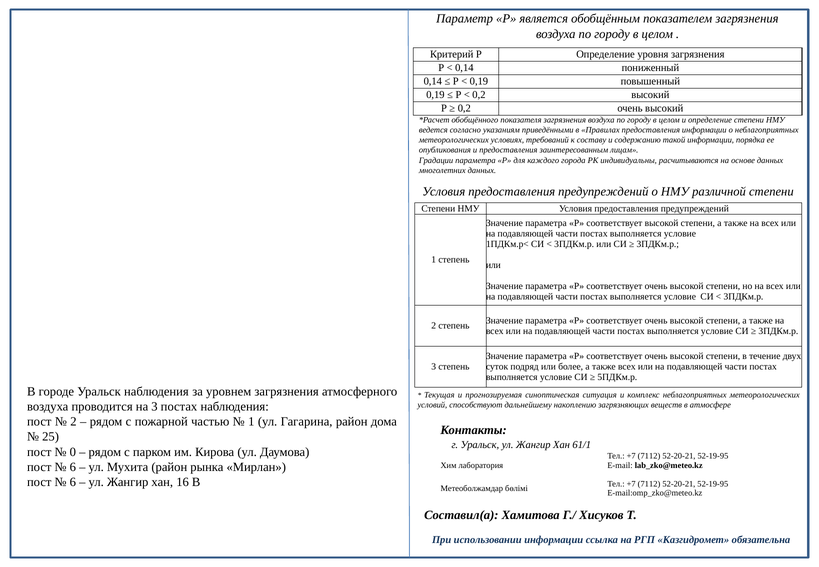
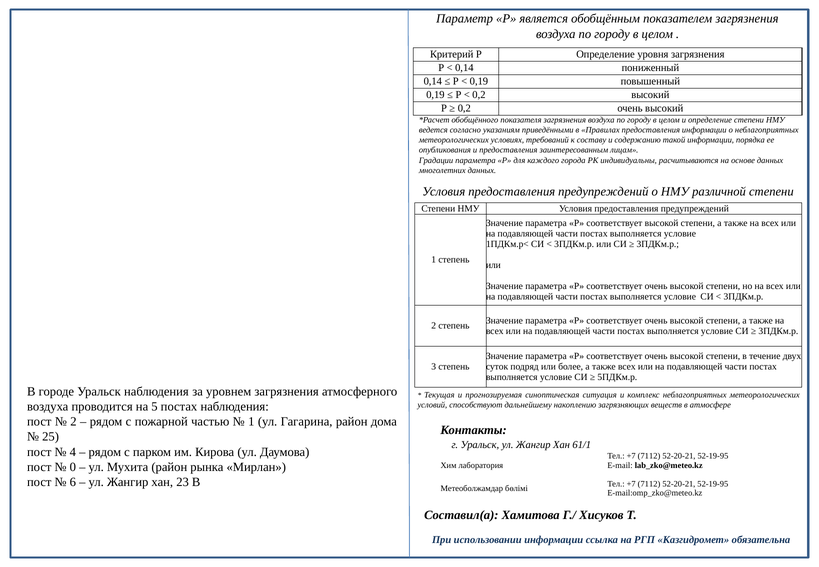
на 3: 3 -> 5
0: 0 -> 4
6 at (73, 467): 6 -> 0
16: 16 -> 23
